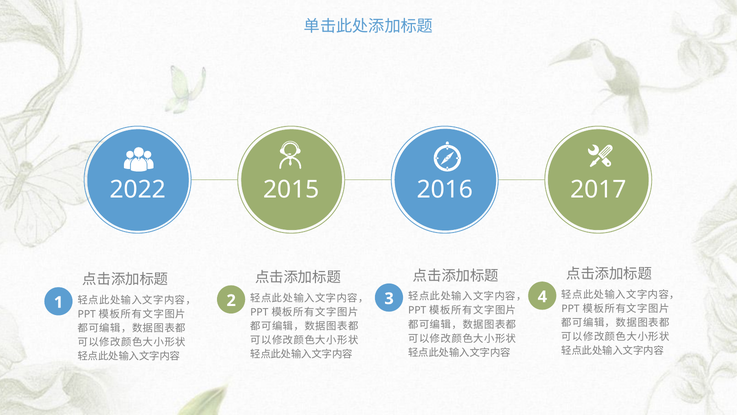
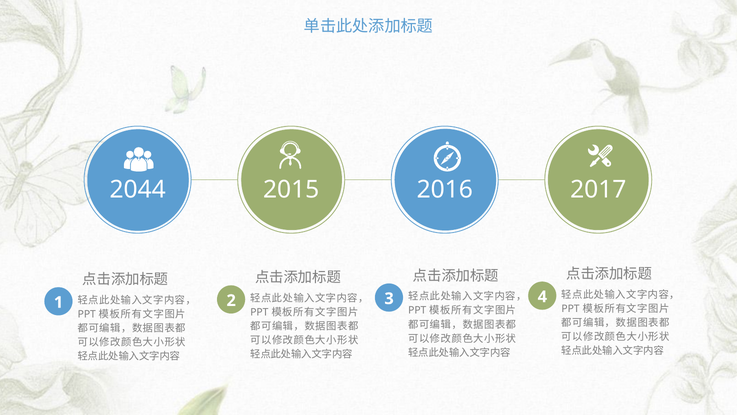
2022: 2022 -> 2044
